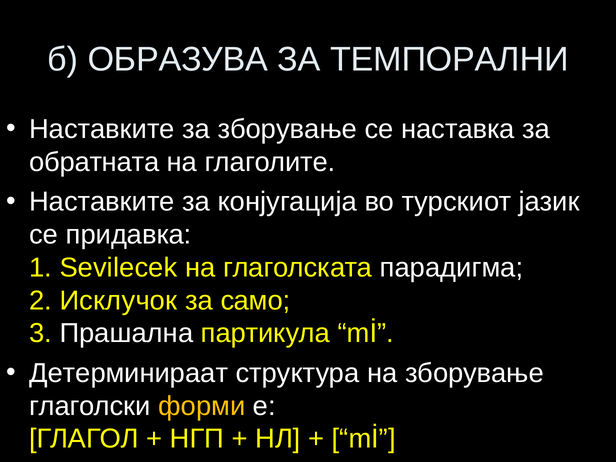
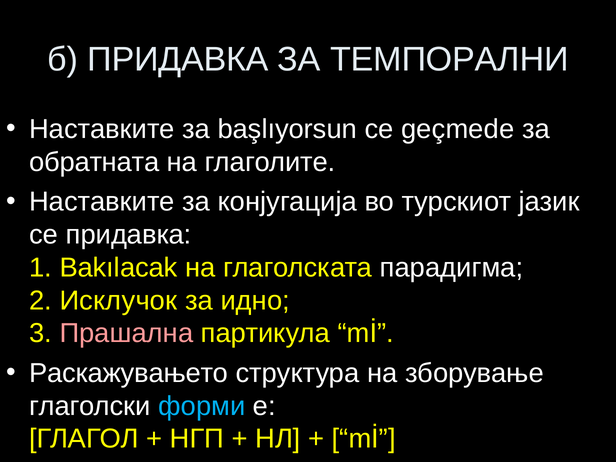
б ОБРАЗУВА: ОБРАЗУВА -> ПРИДАВКА
за зборување: зборување -> başlıyorsun
наставка: наставка -> geçmede
Sevilecek: Sevilecek -> Bakılacak
само: само -> идно
Прашална colour: white -> pink
Детерминираат: Детерминираат -> Раскажувањето
форми colour: yellow -> light blue
